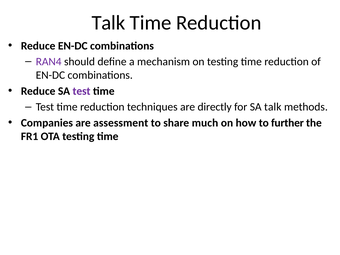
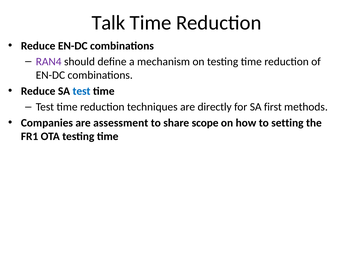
test at (82, 91) colour: purple -> blue
SA talk: talk -> first
much: much -> scope
further: further -> setting
